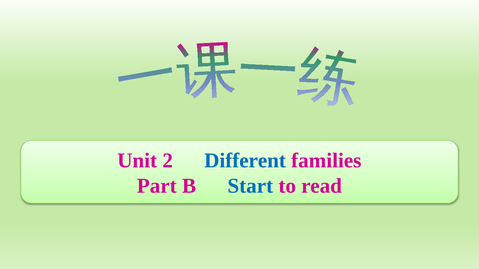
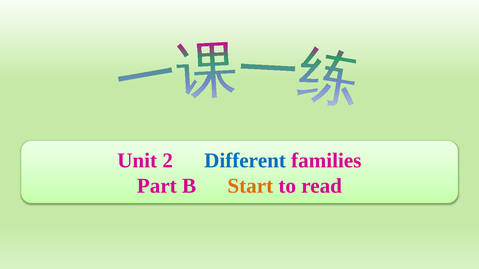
Start colour: blue -> orange
